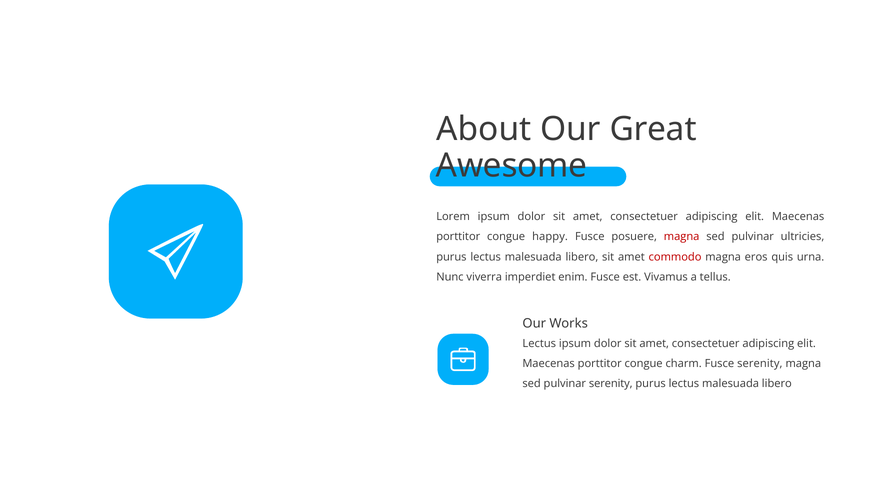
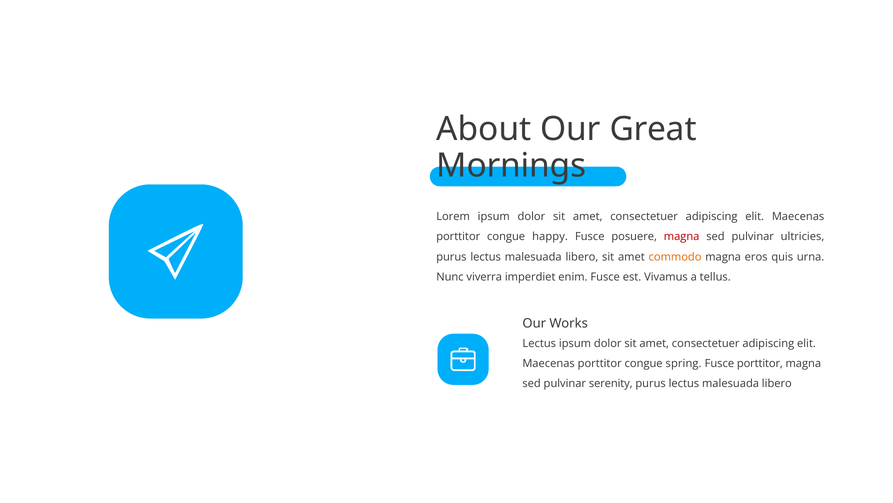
Awesome: Awesome -> Mornings
commodo colour: red -> orange
charm: charm -> spring
Fusce serenity: serenity -> porttitor
